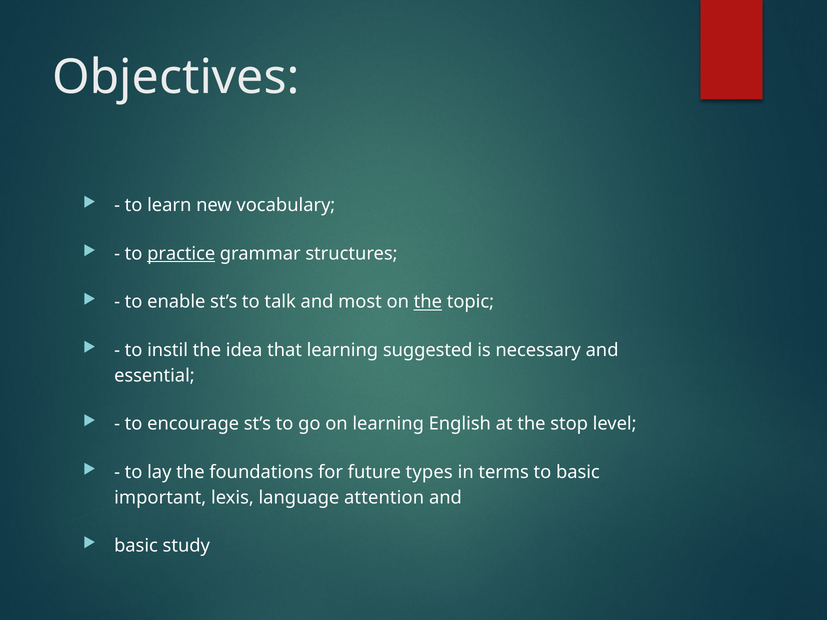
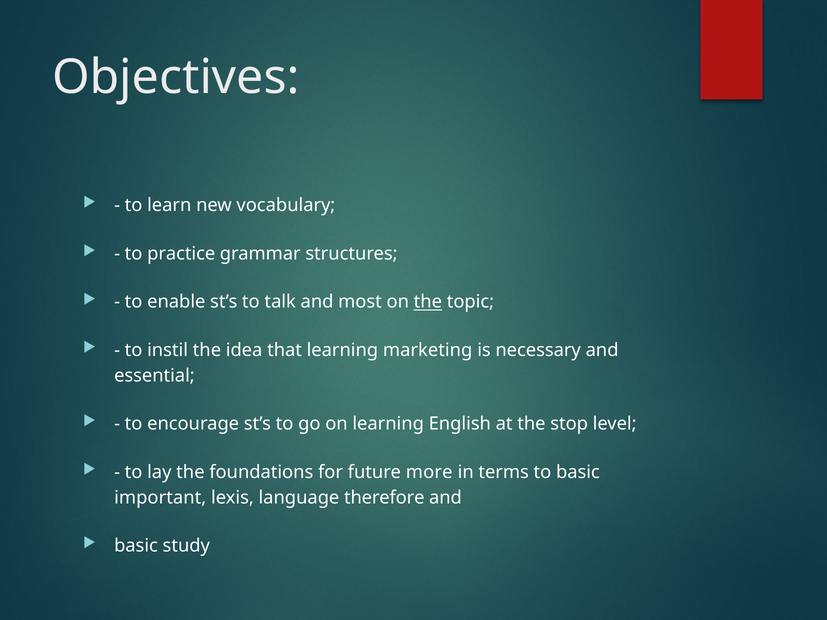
practice underline: present -> none
suggested: suggested -> marketing
types: types -> more
attention: attention -> therefore
